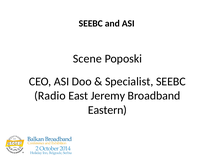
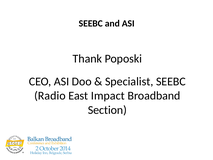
Scene: Scene -> Thank
Jeremy: Jeremy -> Impact
Eastern: Eastern -> Section
